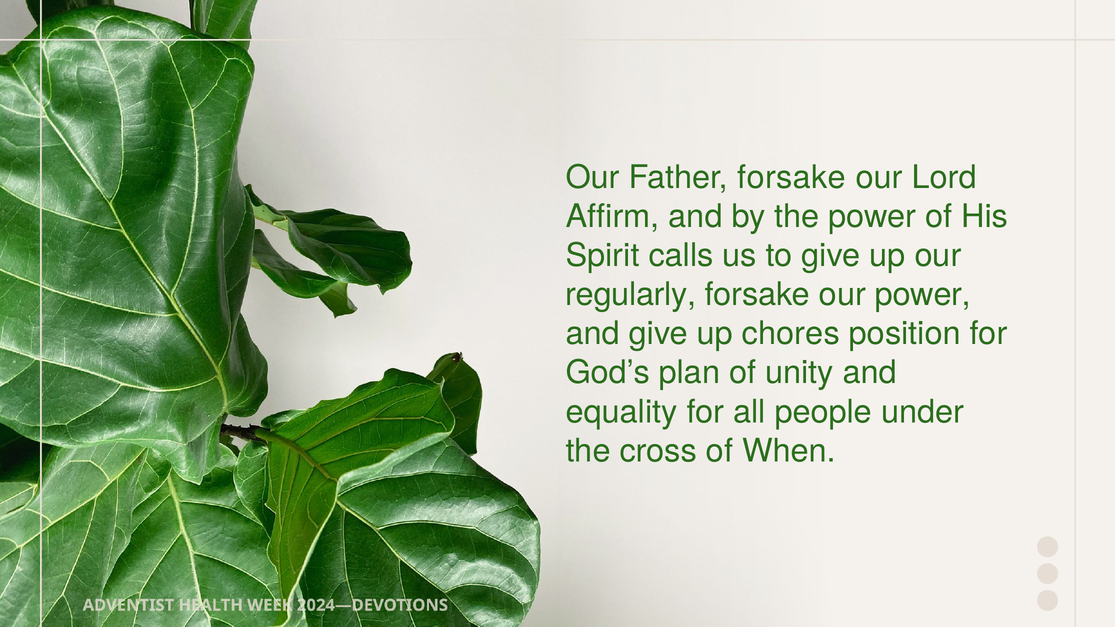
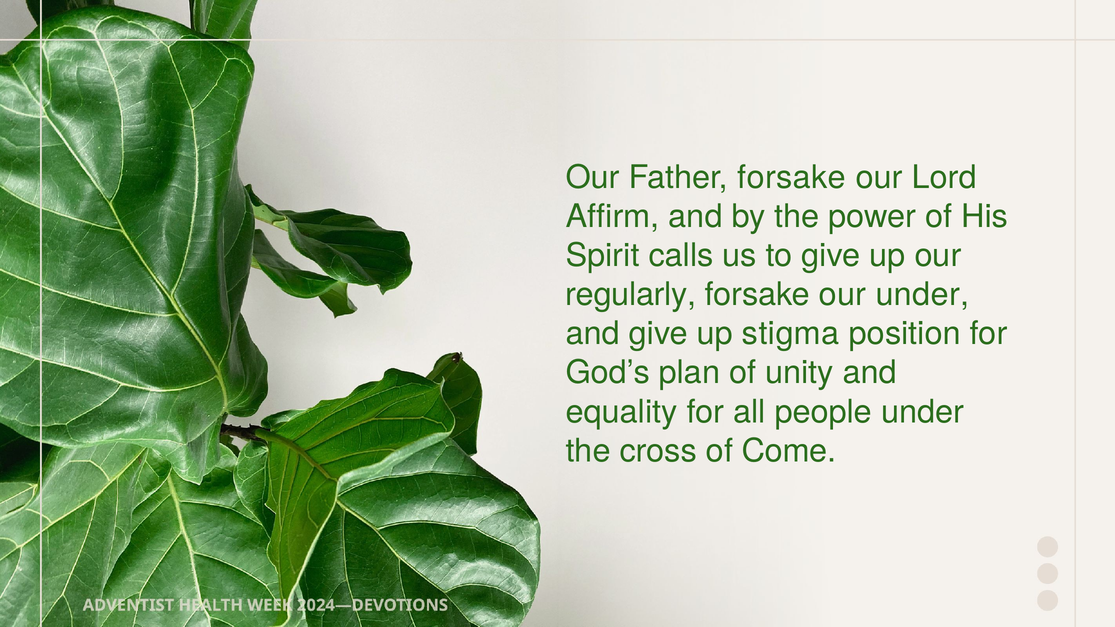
our power: power -> under
chores: chores -> stigma
When: When -> Come
